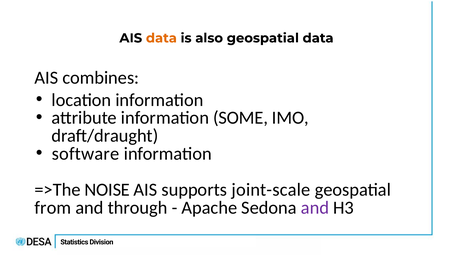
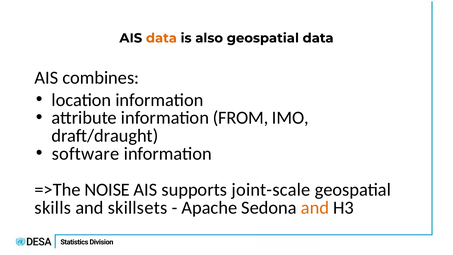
SOME: SOME -> FROM
from: from -> skills
through: through -> skillsets
and at (315, 207) colour: purple -> orange
